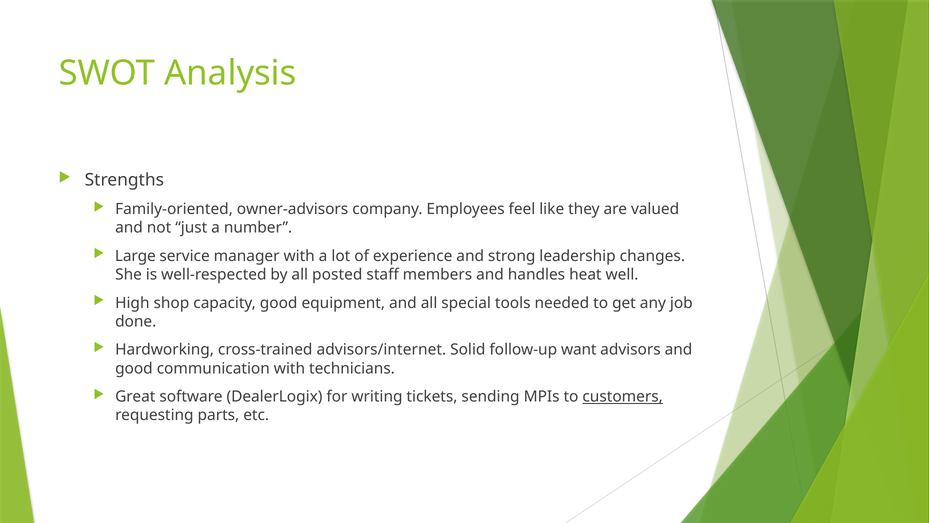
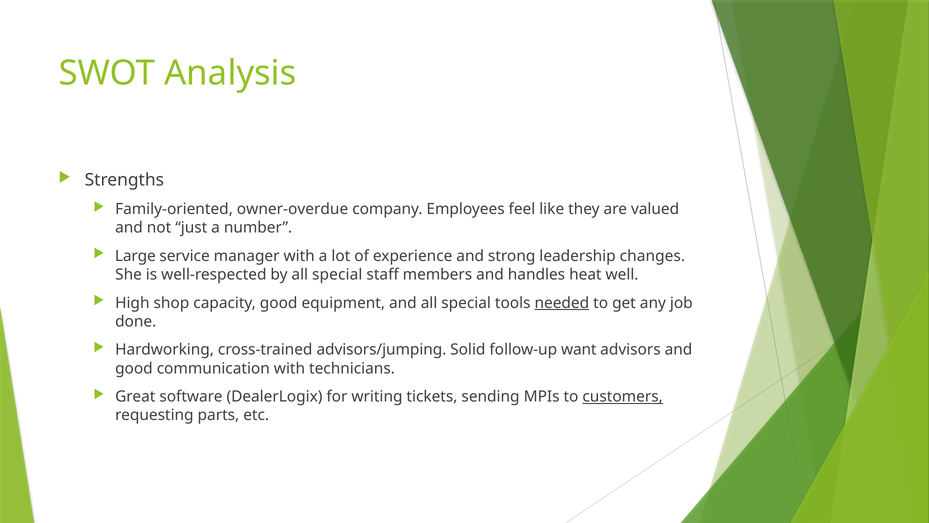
owner-advisors: owner-advisors -> owner-overdue
by all posted: posted -> special
needed underline: none -> present
advisors/internet: advisors/internet -> advisors/jumping
